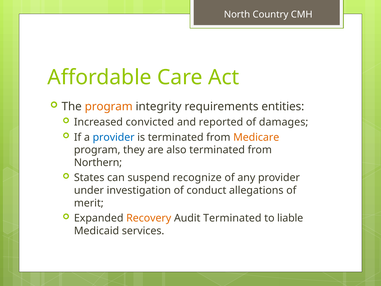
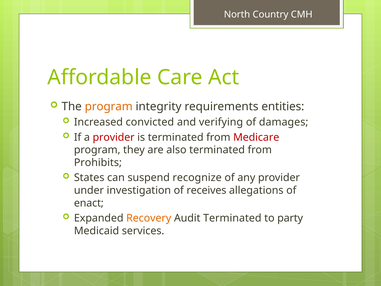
reported: reported -> verifying
provider at (114, 137) colour: blue -> red
Medicare colour: orange -> red
Northern: Northern -> Prohibits
conduct: conduct -> receives
merit: merit -> enact
liable: liable -> party
